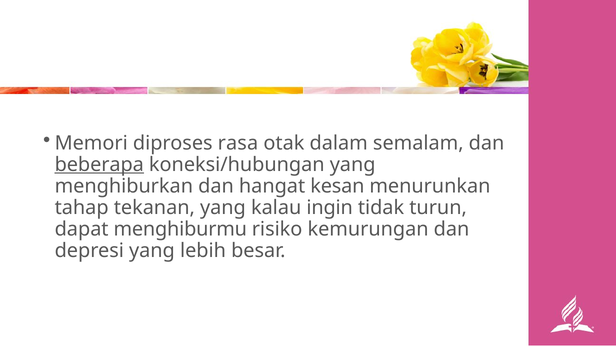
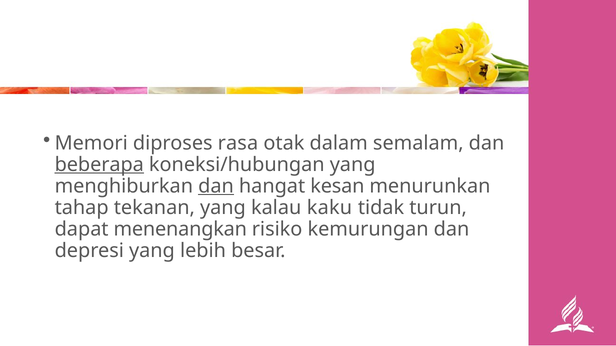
dan at (216, 186) underline: none -> present
ingin: ingin -> kaku
menghiburmu: menghiburmu -> menenangkan
